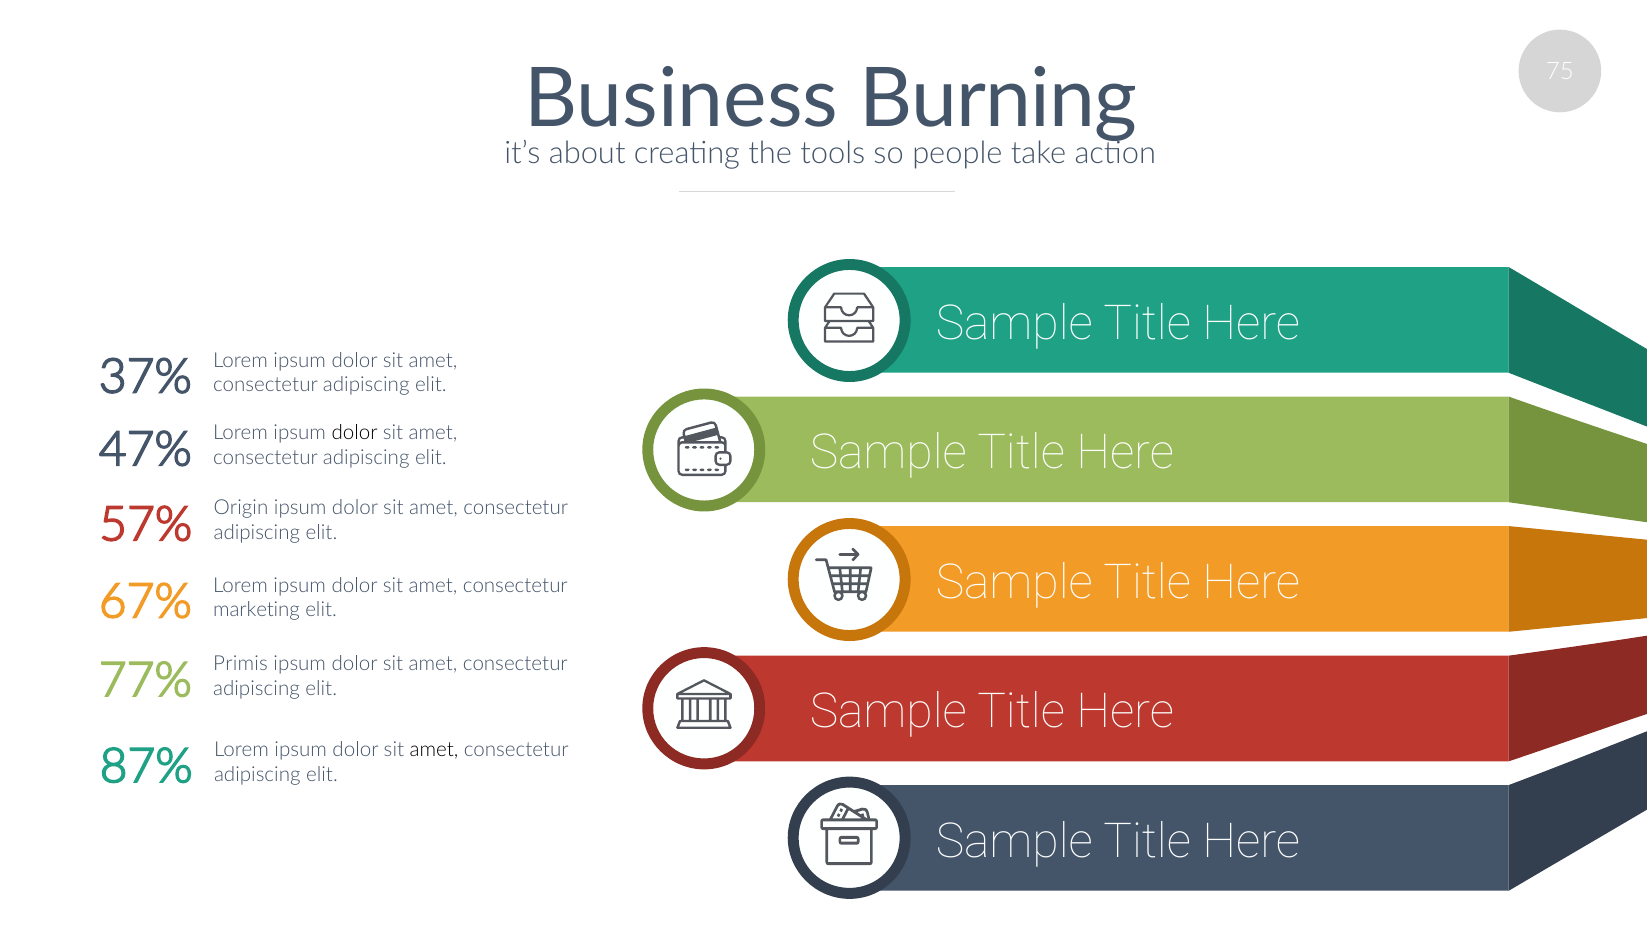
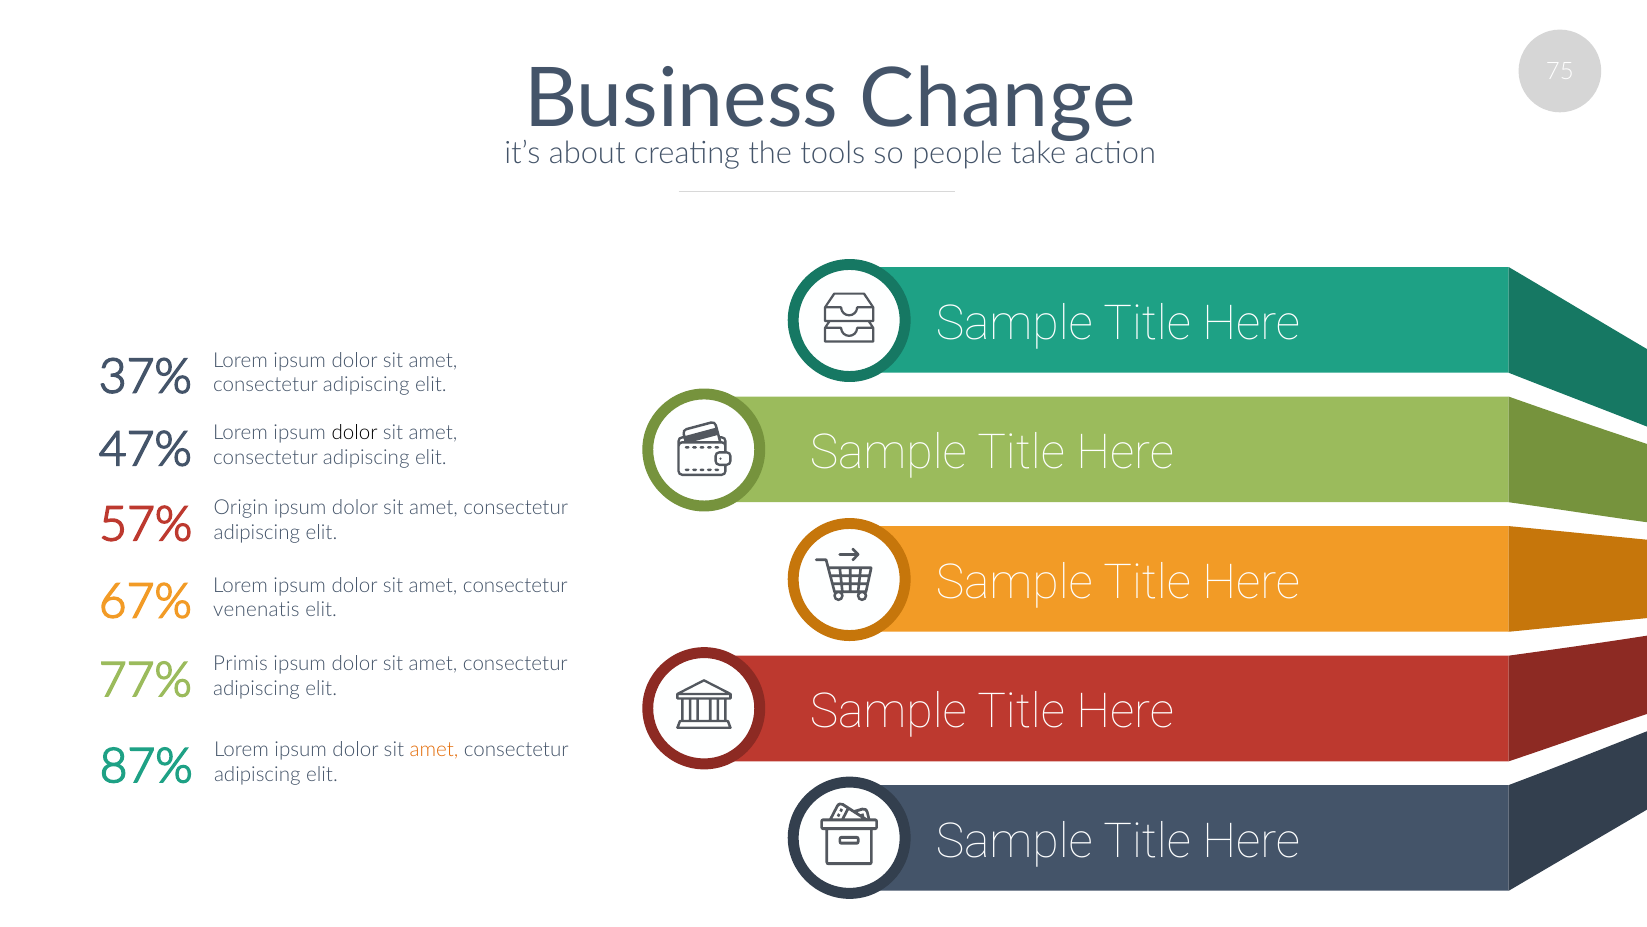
Burning: Burning -> Change
marketing: marketing -> venenatis
amet at (434, 749) colour: black -> orange
